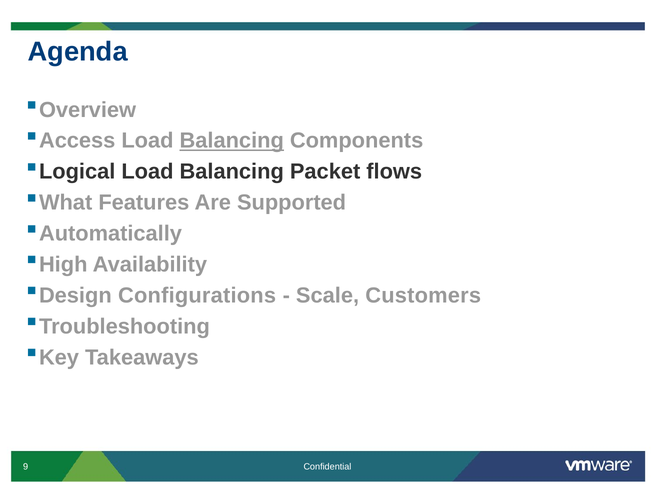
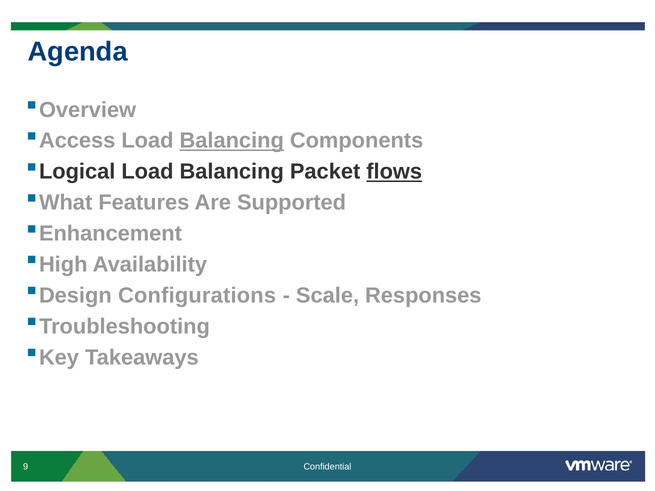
flows underline: none -> present
Automatically: Automatically -> Enhancement
Customers: Customers -> Responses
